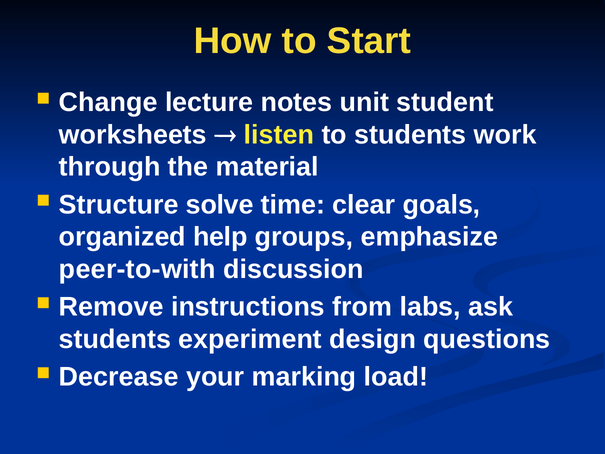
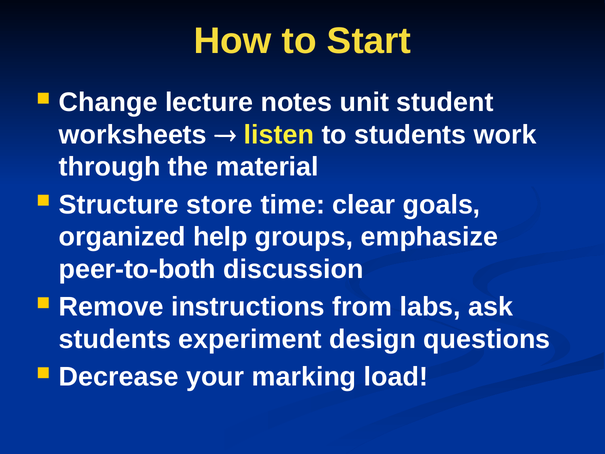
solve: solve -> store
peer-to-with: peer-to-with -> peer-to-both
